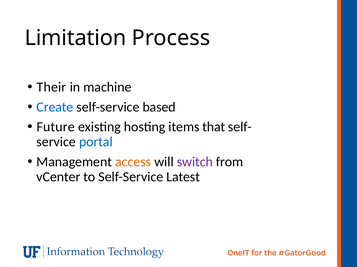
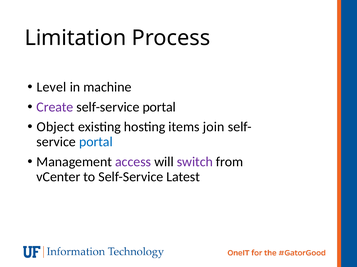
Their: Their -> Level
Create colour: blue -> purple
self-service based: based -> portal
Future: Future -> Object
that: that -> join
access colour: orange -> purple
